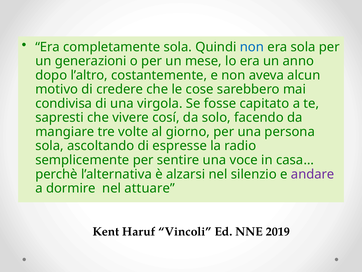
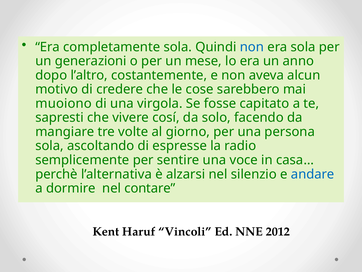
condivisa: condivisa -> muoiono
andare colour: purple -> blue
attuare: attuare -> contare
2019: 2019 -> 2012
